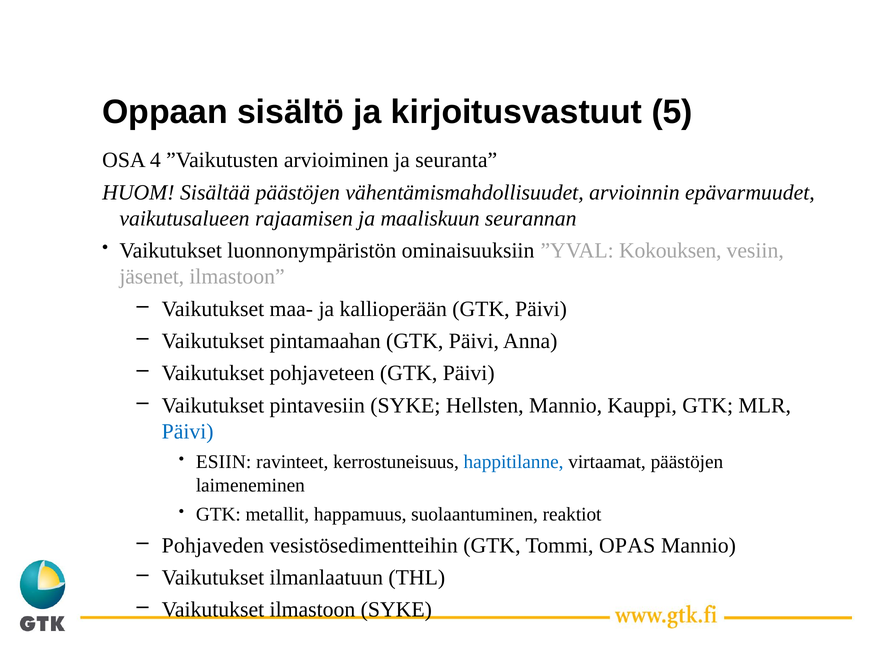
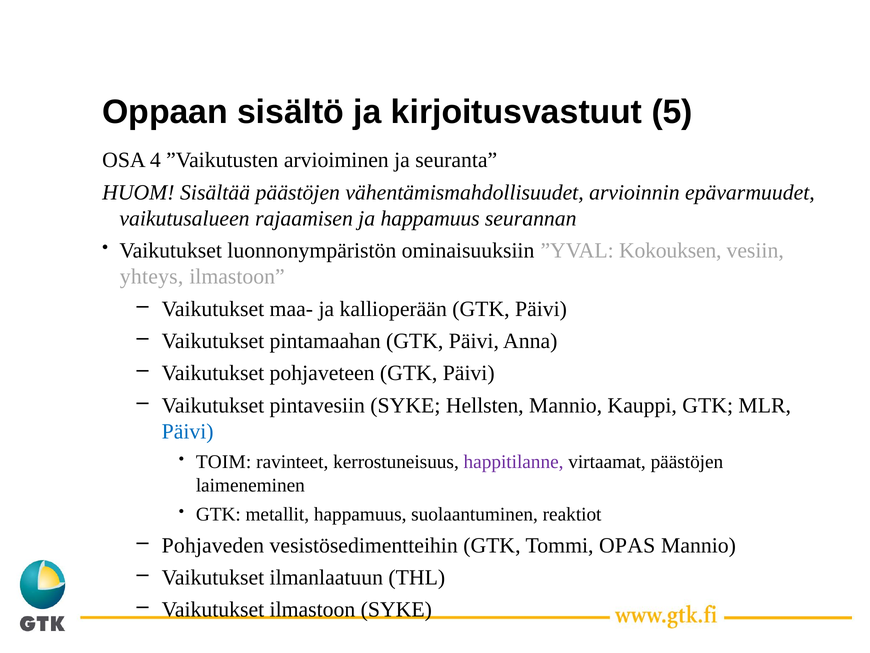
ja maaliskuun: maaliskuun -> happamuus
jäsenet: jäsenet -> yhteys
ESIIN: ESIIN -> TOIM
happitilanne colour: blue -> purple
